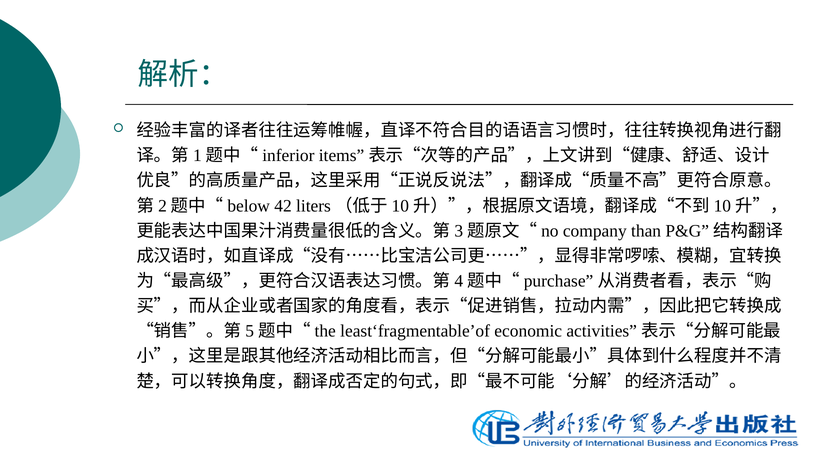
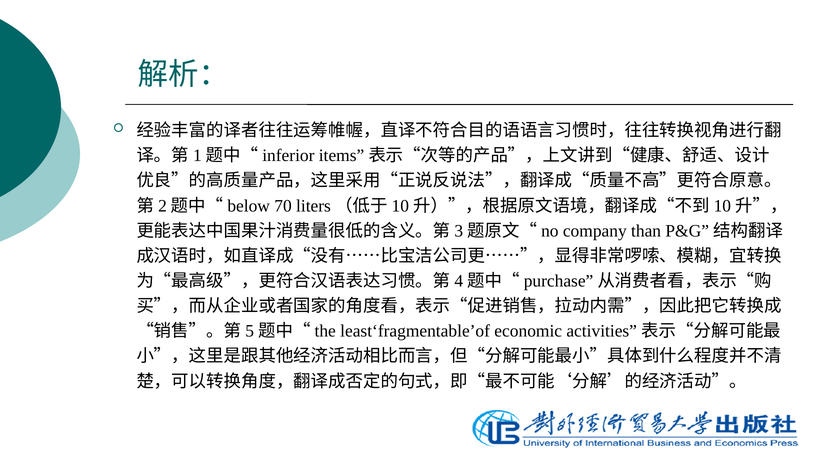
42: 42 -> 70
